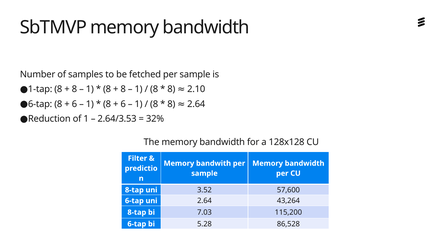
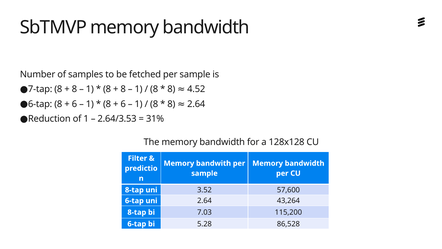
1-tap: 1-tap -> 7-tap
2.10: 2.10 -> 4.52
32%: 32% -> 31%
